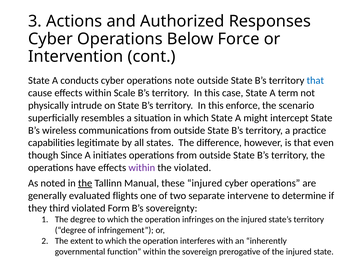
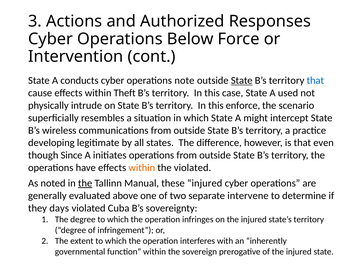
State at (242, 81) underline: none -> present
Scale: Scale -> Theft
term: term -> used
capabilities: capabilities -> developing
within at (142, 168) colour: purple -> orange
flights: flights -> above
third: third -> days
Form: Form -> Cuba
